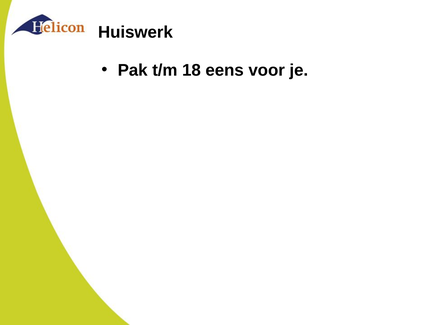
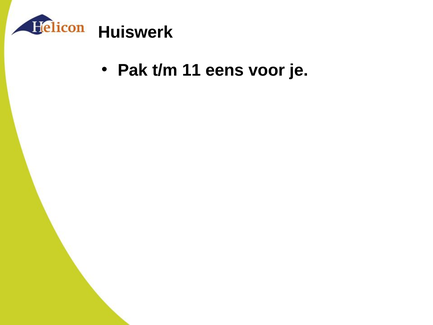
18: 18 -> 11
